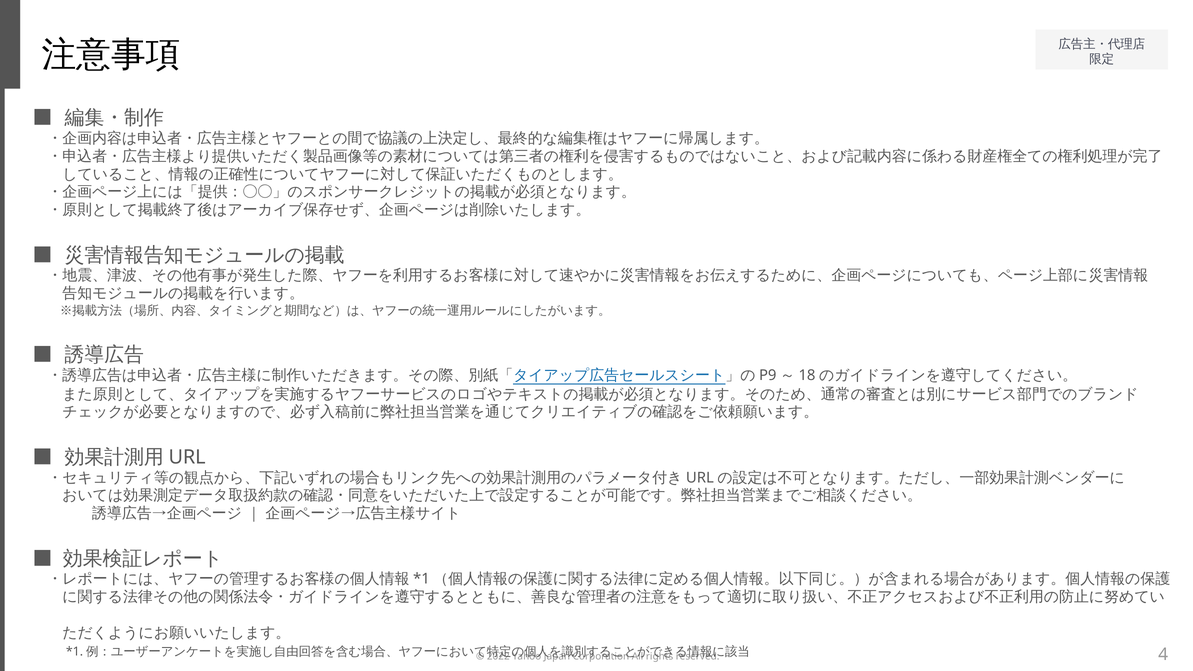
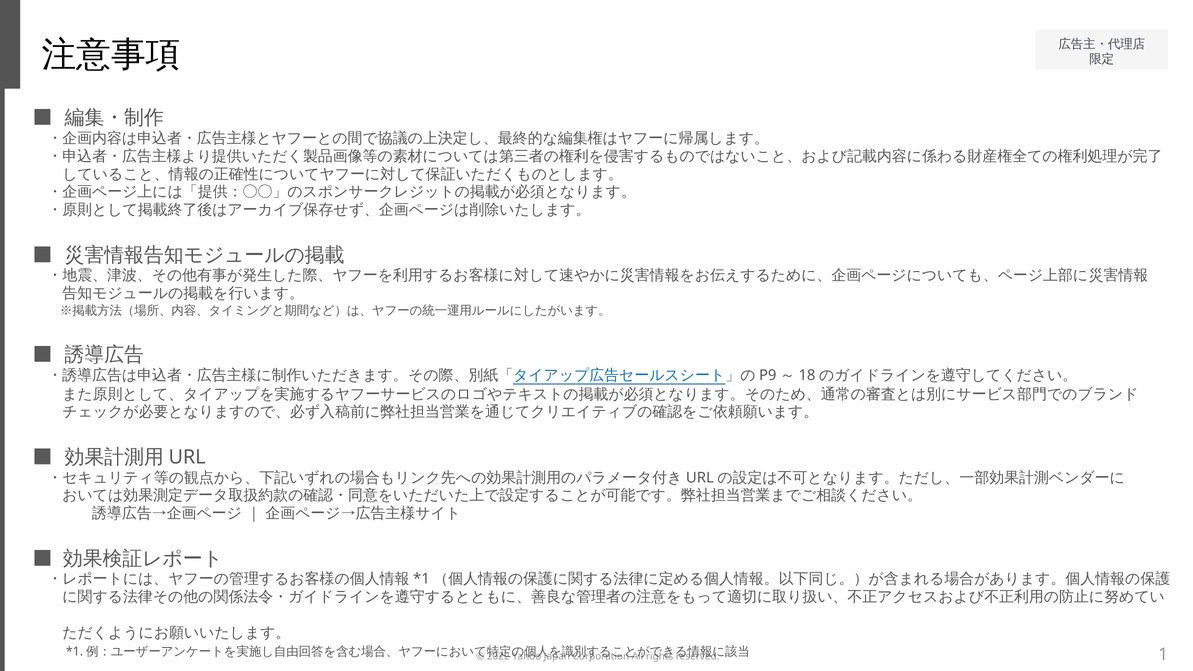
4: 4 -> 1
